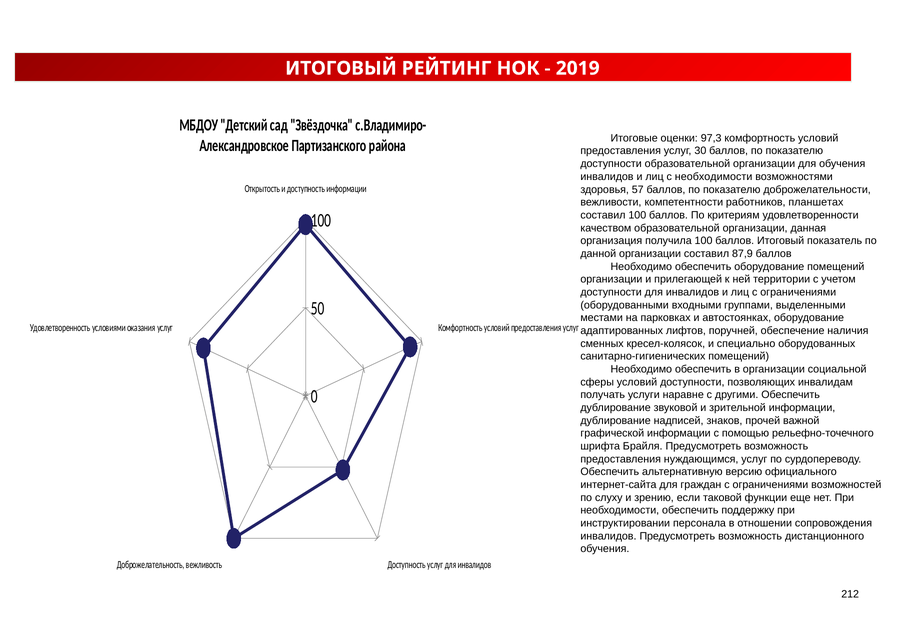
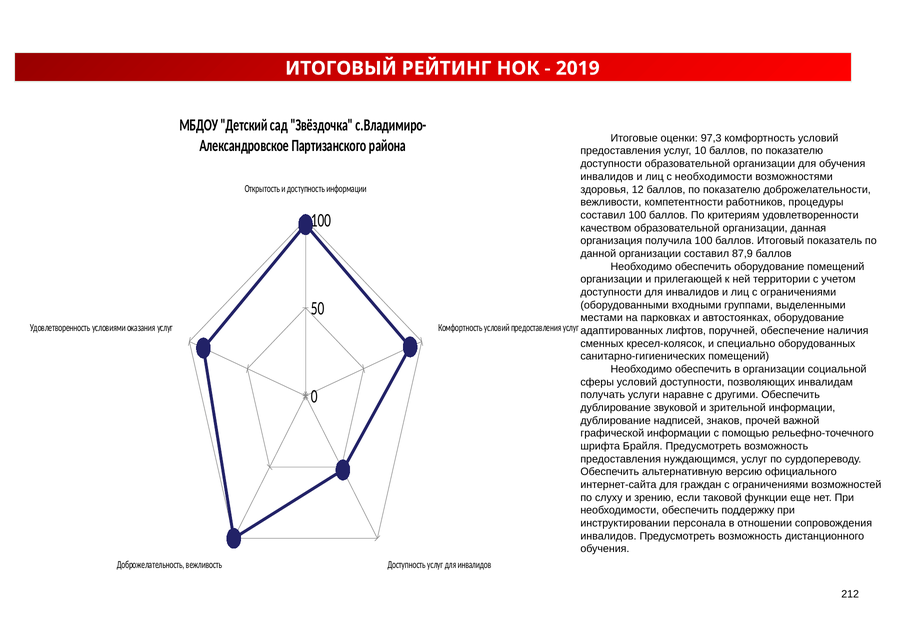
30: 30 -> 10
57: 57 -> 12
планшетах: планшетах -> процедуры
